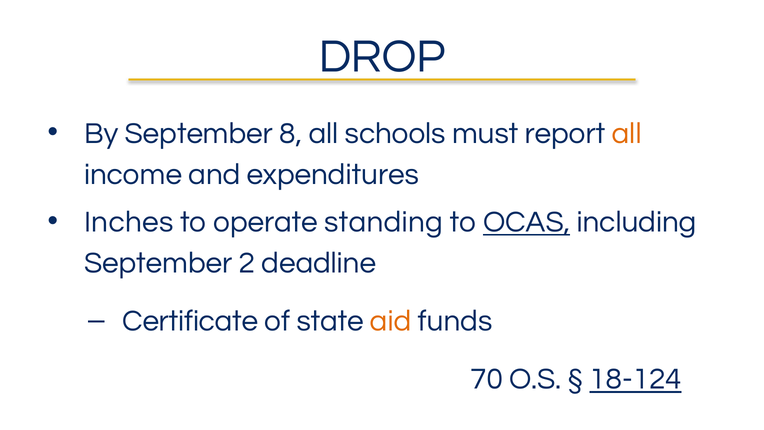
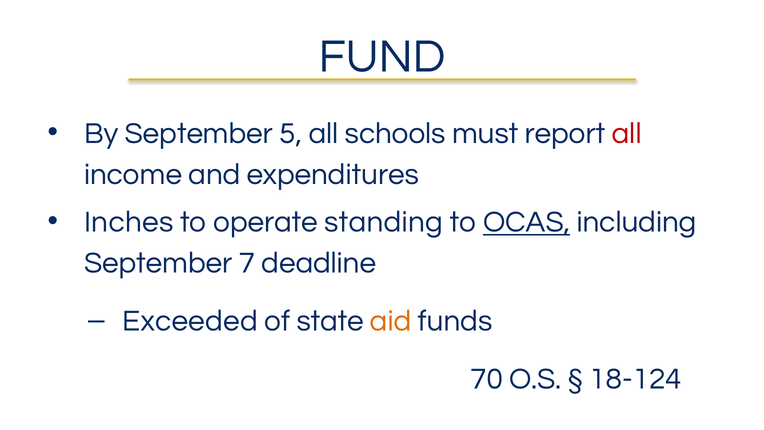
DROP: DROP -> FUND
8: 8 -> 5
all at (627, 133) colour: orange -> red
2: 2 -> 7
Certificate: Certificate -> Exceeded
18-124 underline: present -> none
